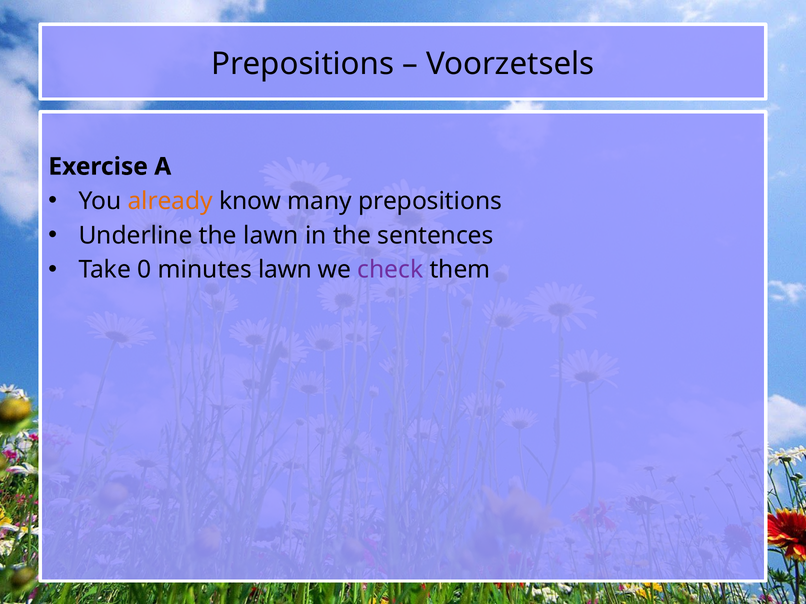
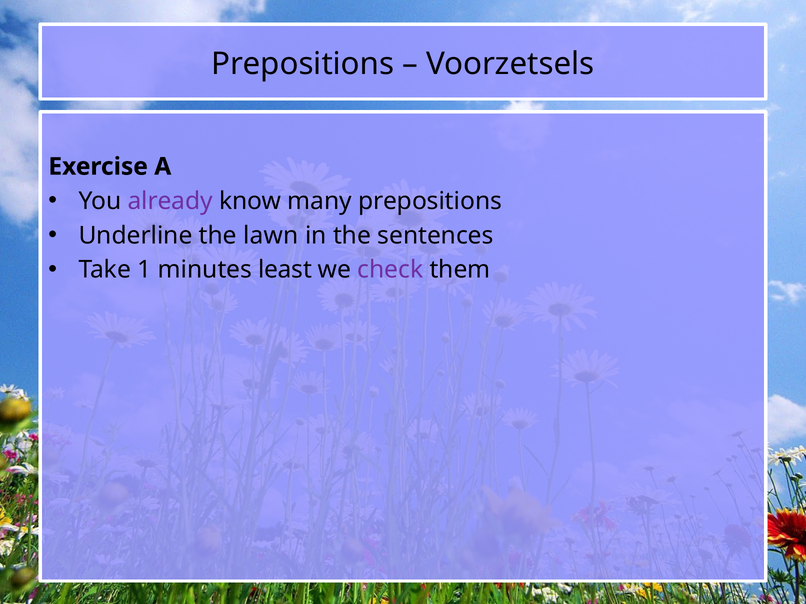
already colour: orange -> purple
0: 0 -> 1
minutes lawn: lawn -> least
